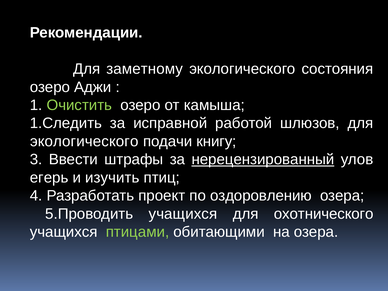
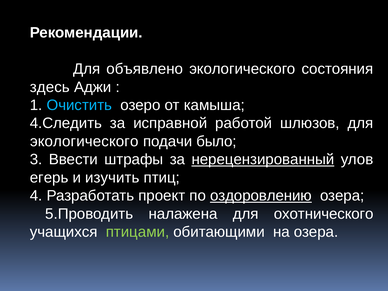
заметному: заметному -> объявлено
озеро at (50, 87): озеро -> здесь
Очистить colour: light green -> light blue
1.Следить: 1.Следить -> 4.Следить
книгу: книгу -> было
оздоровлению underline: none -> present
5.Проводить учащихся: учащихся -> налажена
